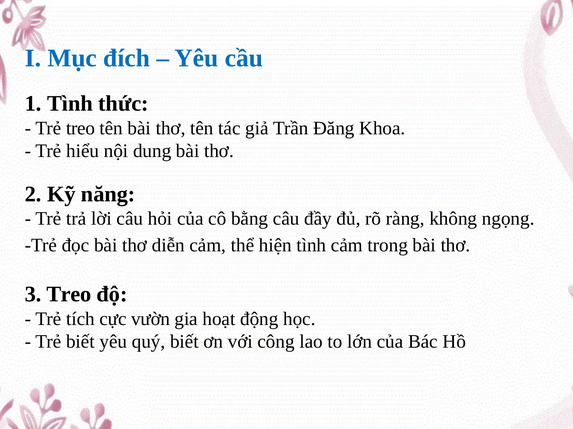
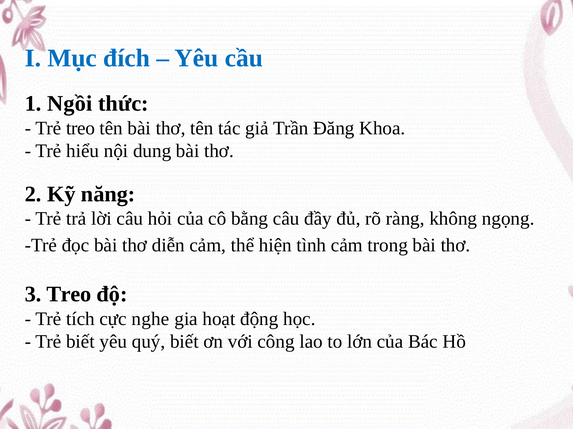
1 Tình: Tình -> Ngồi
vườn: vườn -> nghe
